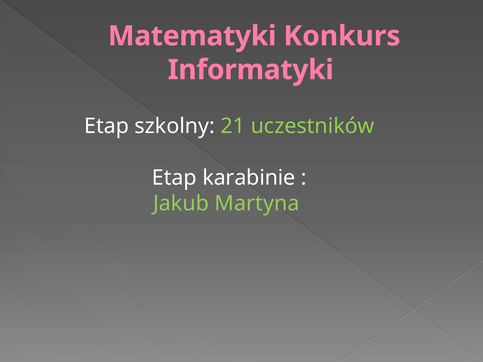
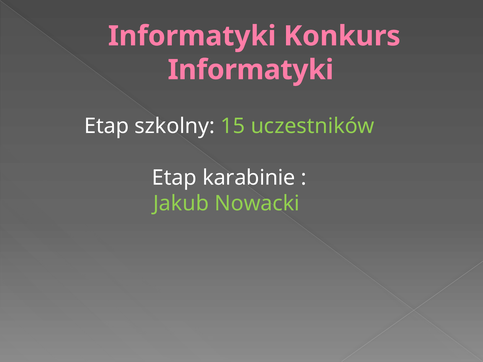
Matematyki at (192, 36): Matematyki -> Informatyki
21: 21 -> 15
Martyna: Martyna -> Nowacki
